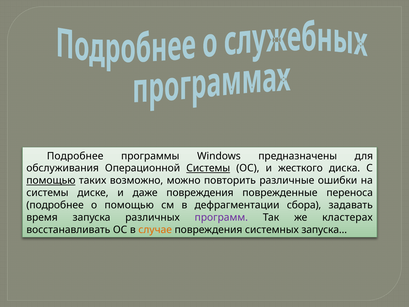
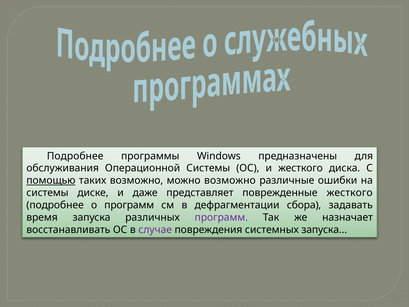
Системы at (208, 168) underline: present -> none
можно повторить: повторить -> возможно
даже повреждения: повреждения -> представляет
поврежденные переноса: переноса -> жесткого
о помощью: помощью -> программ
кластерах: кластерах -> назначает
случае colour: orange -> purple
